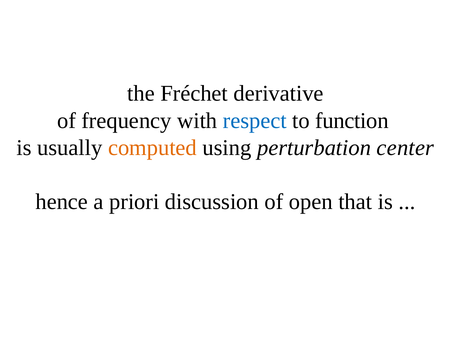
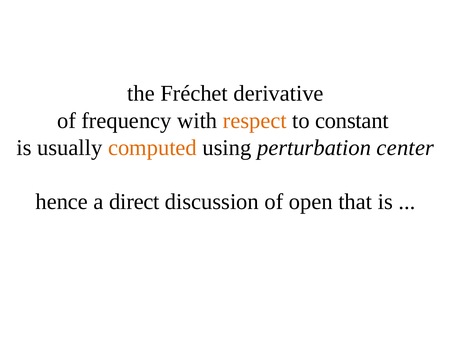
respect colour: blue -> orange
function: function -> constant
priori: priori -> direct
